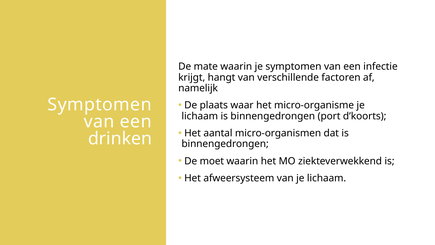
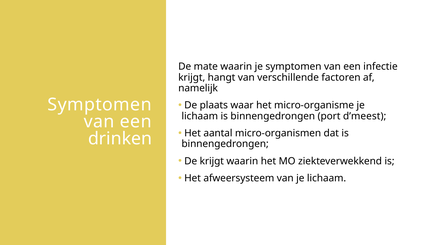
d’koorts: d’koorts -> d’meest
De moet: moet -> krijgt
